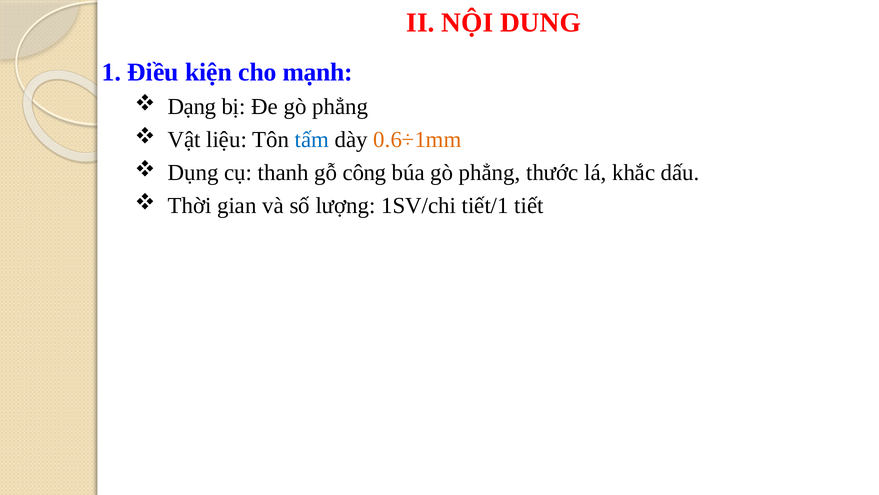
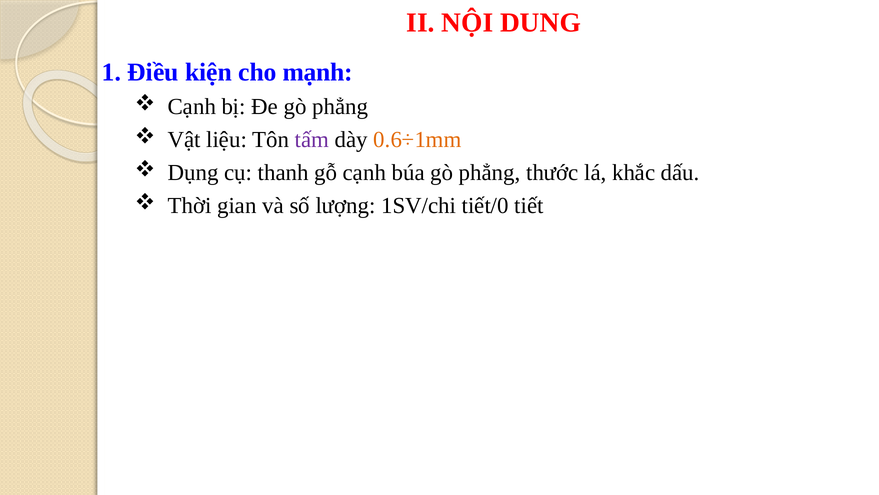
Dạng at (192, 107): Dạng -> Cạnh
tấm colour: blue -> purple
gỗ công: công -> cạnh
tiết/1: tiết/1 -> tiết/0
